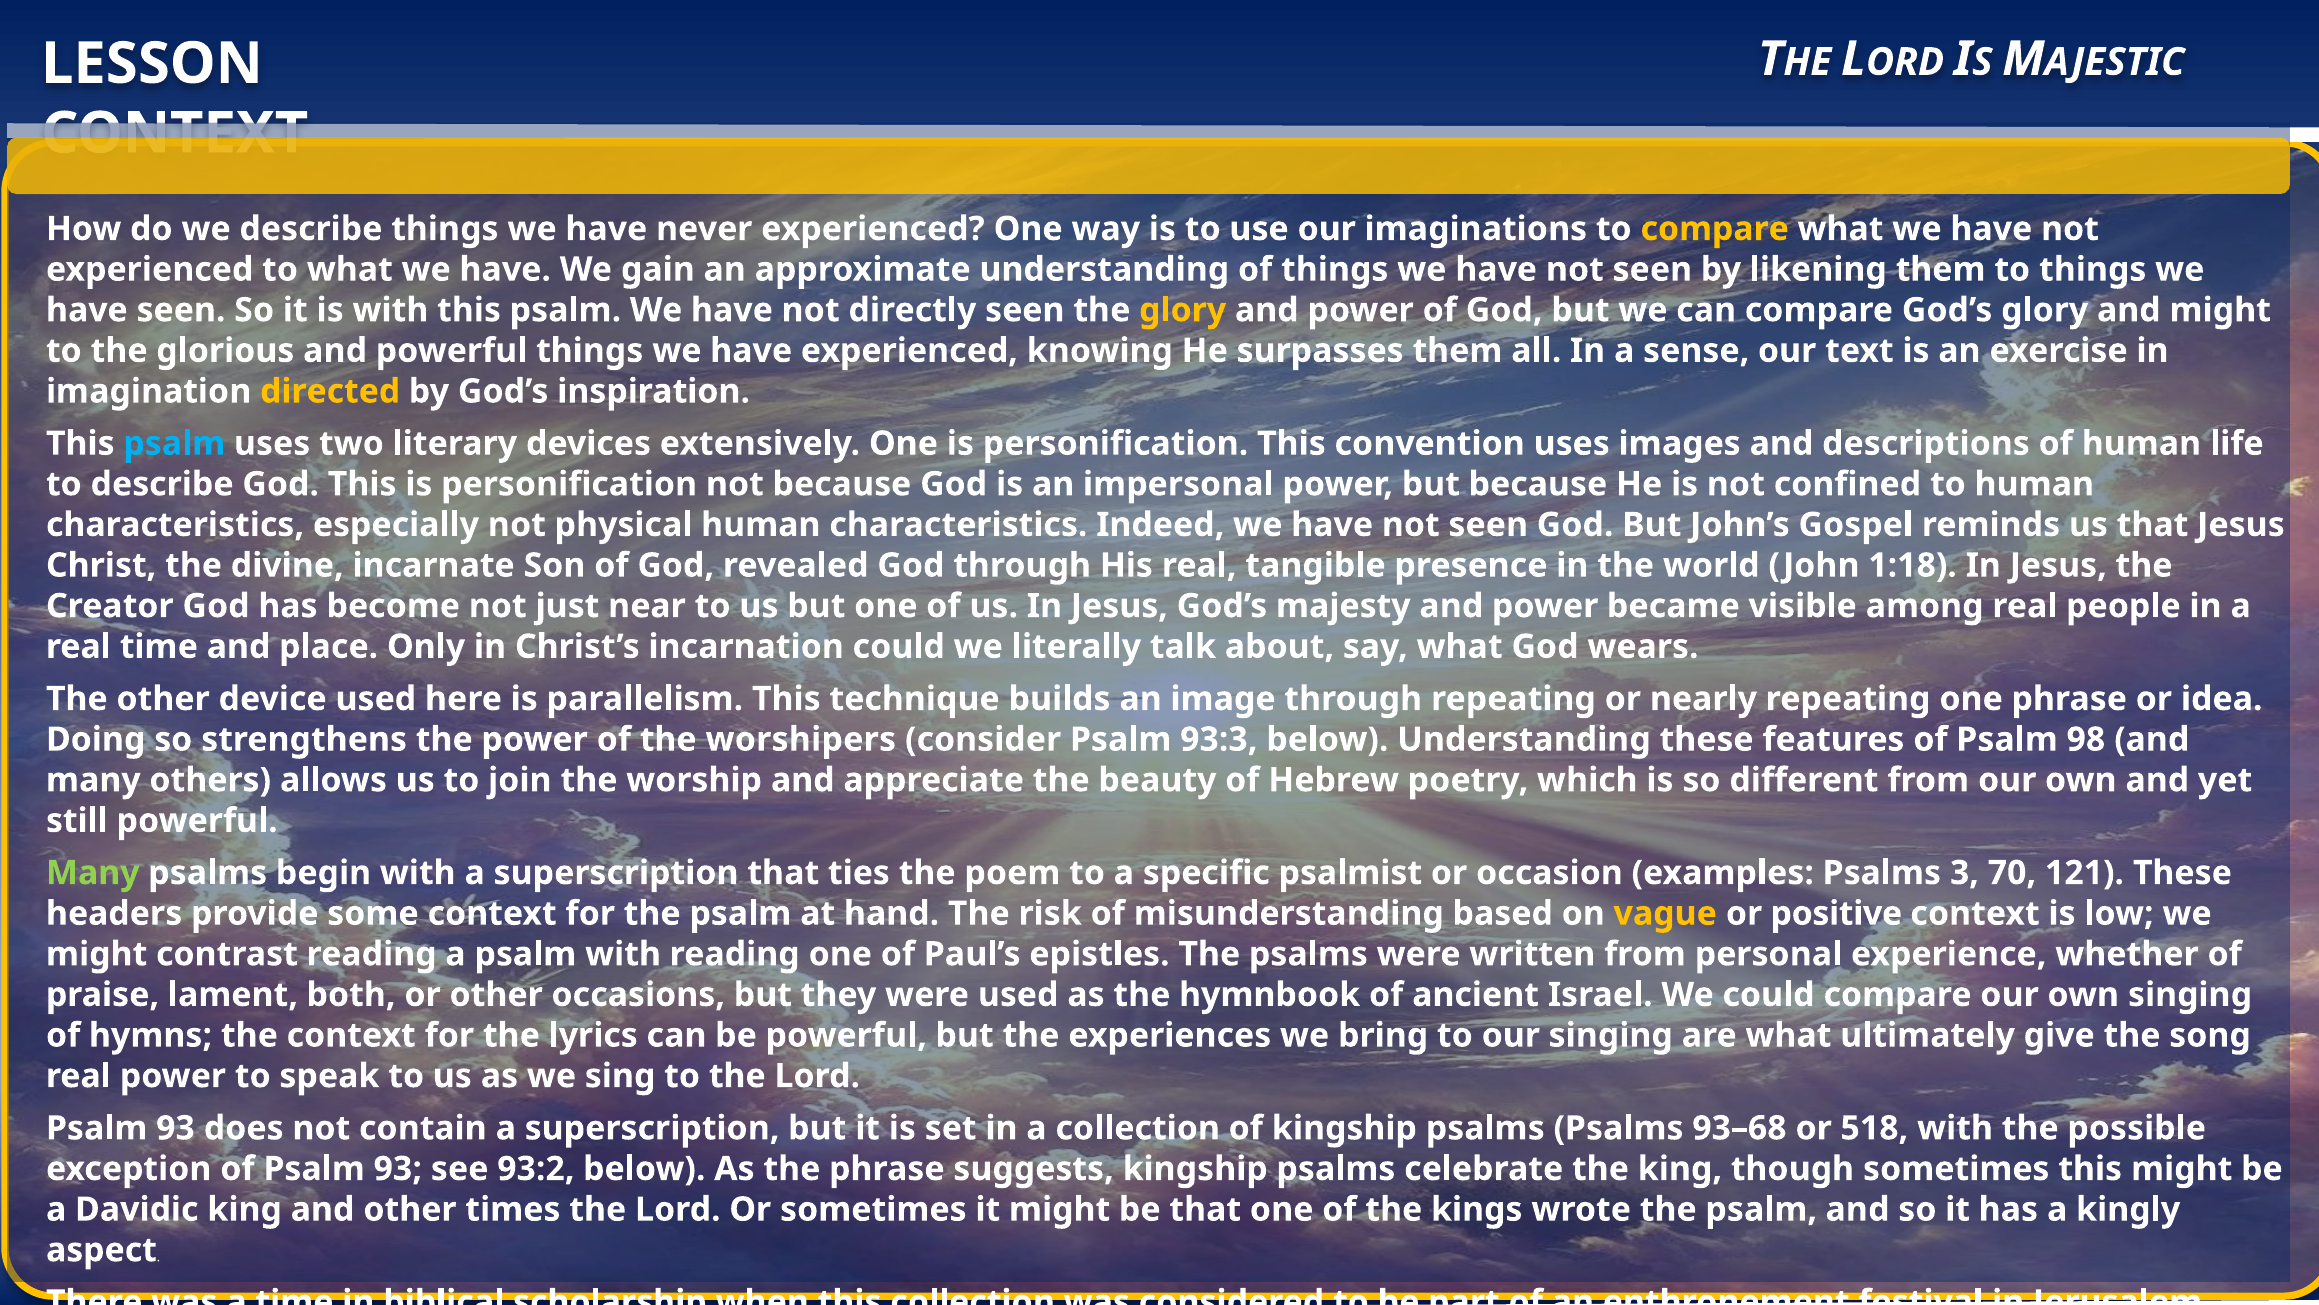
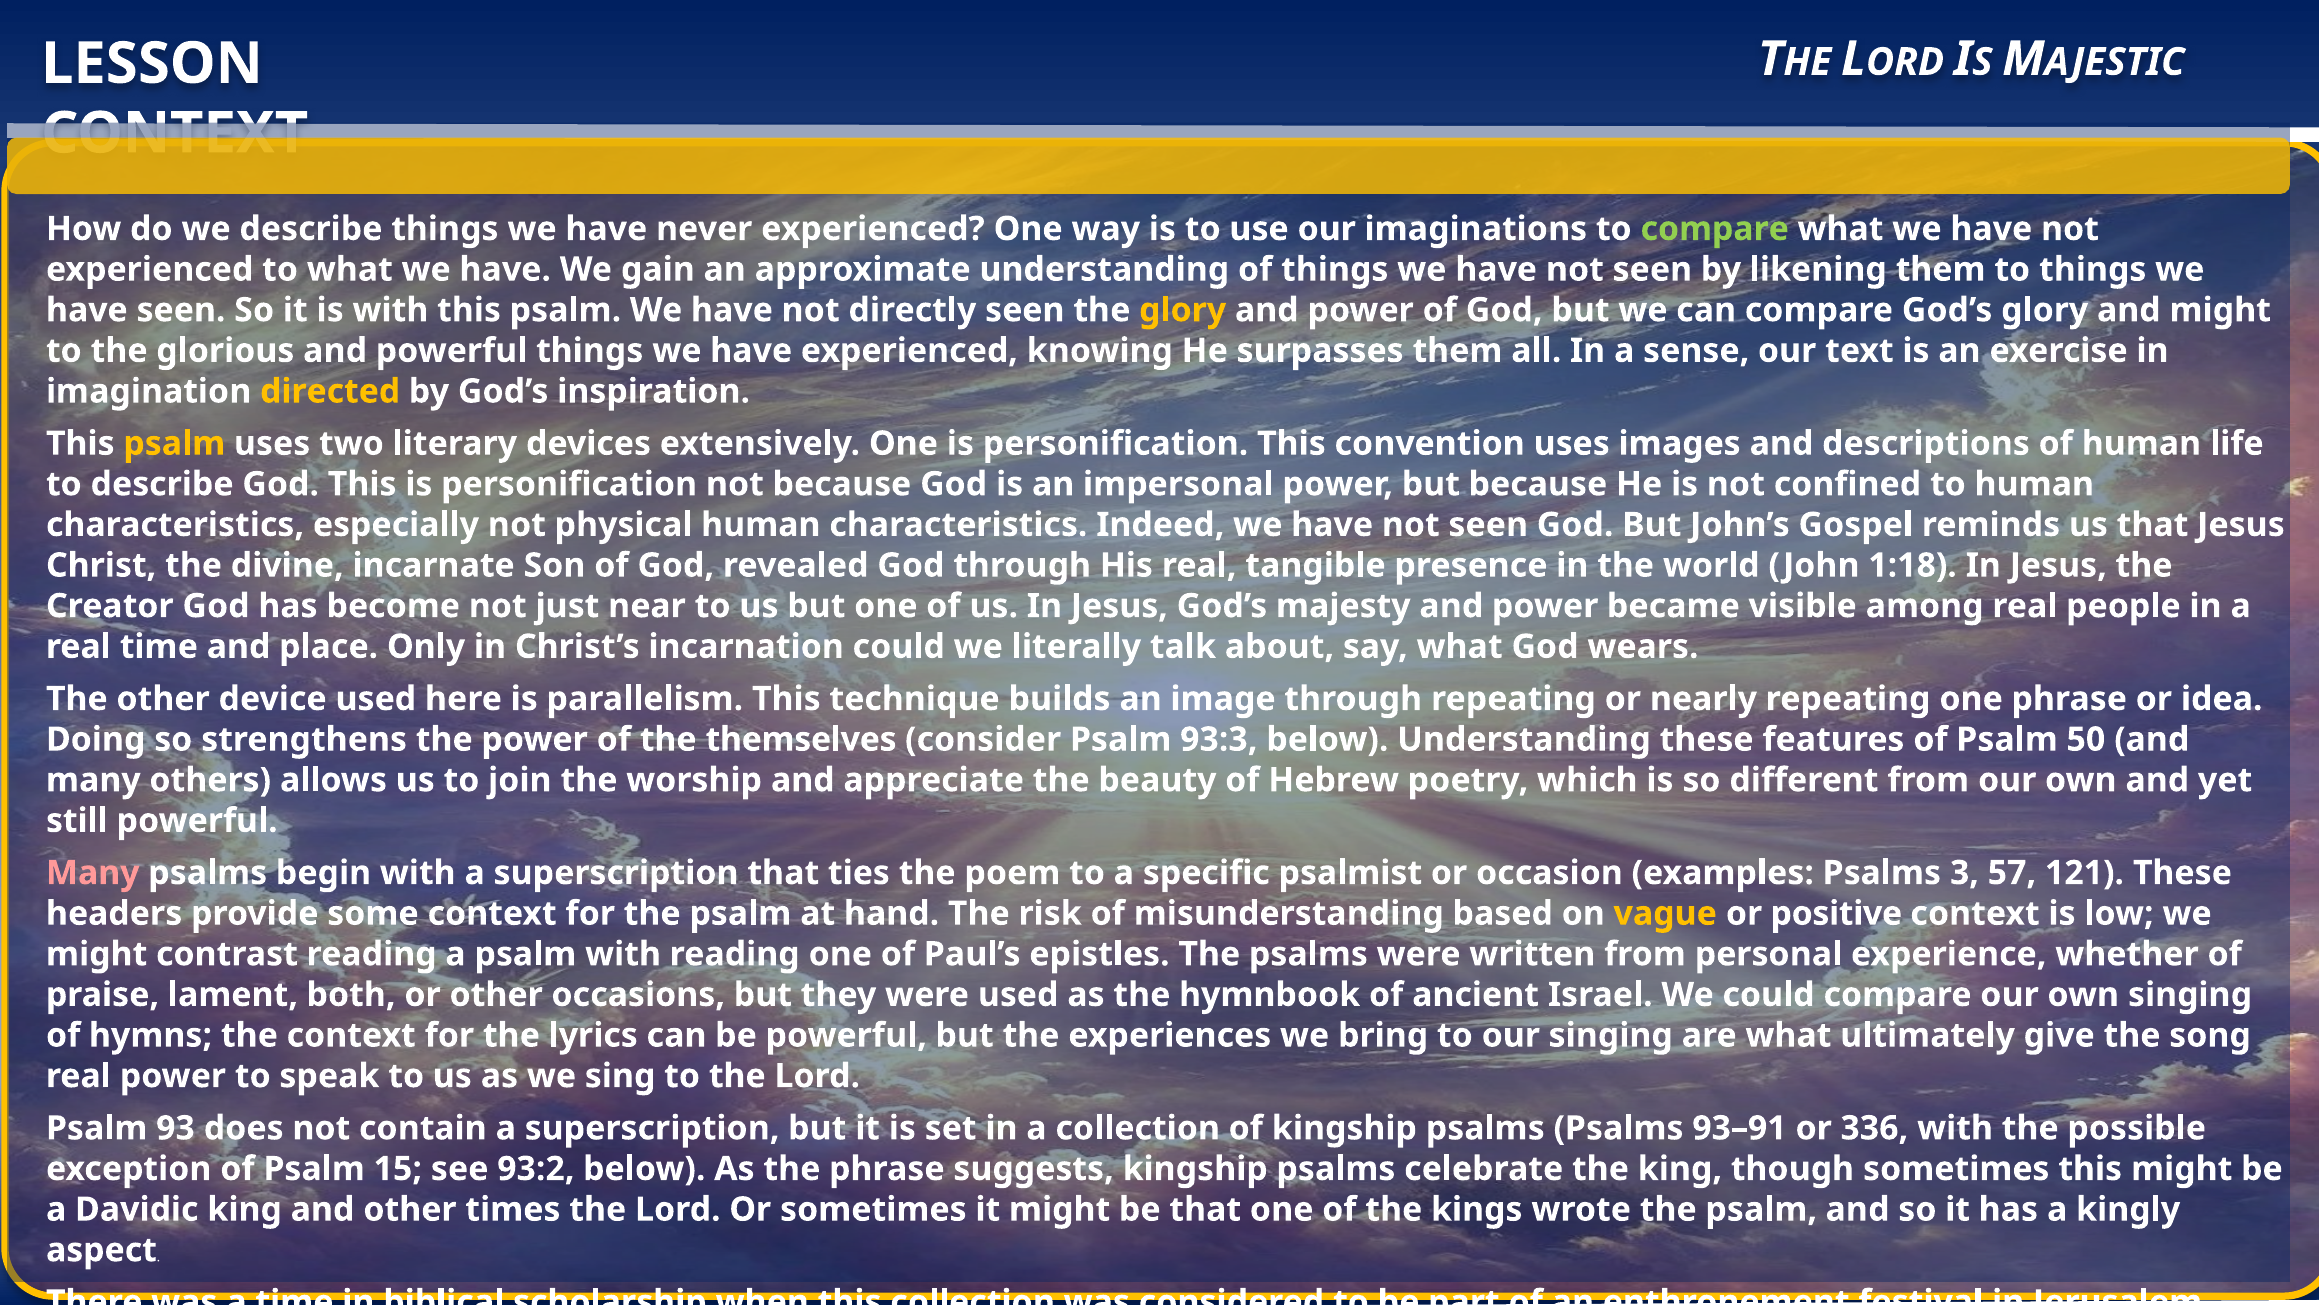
compare at (1715, 229) colour: yellow -> light green
psalm at (174, 443) colour: light blue -> yellow
worshipers: worshipers -> themselves
98: 98 -> 50
Many at (93, 873) colour: light green -> pink
70: 70 -> 57
93–68: 93–68 -> 93–91
518: 518 -> 336
of Psalm 93: 93 -> 15
